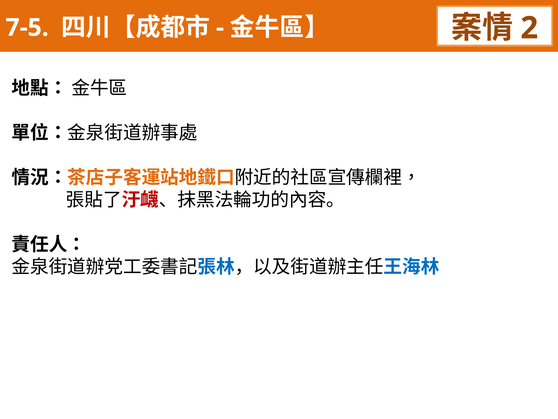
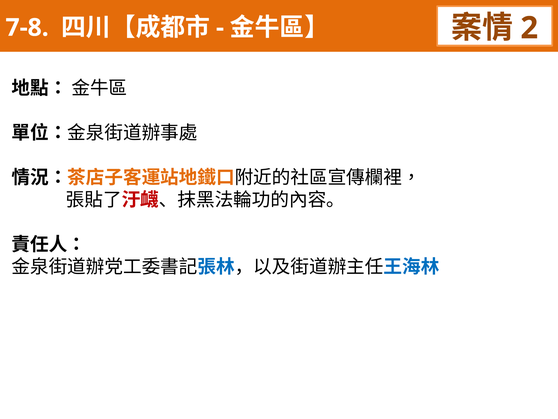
7-5: 7-5 -> 7-8
